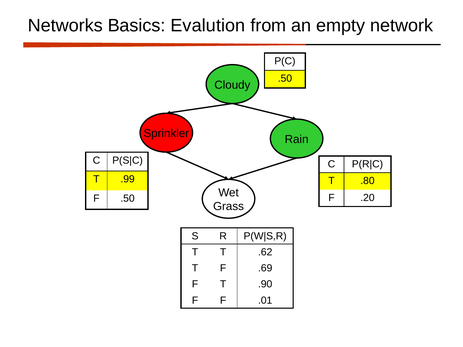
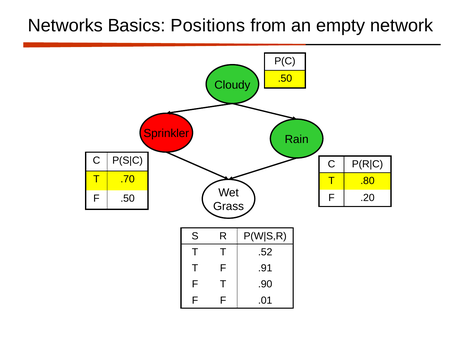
Evalution: Evalution -> Positions
.99: .99 -> .70
.62: .62 -> .52
.69: .69 -> .91
